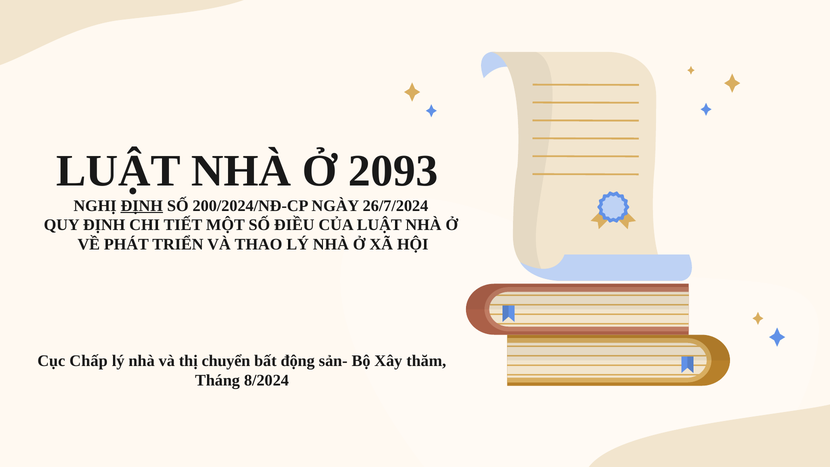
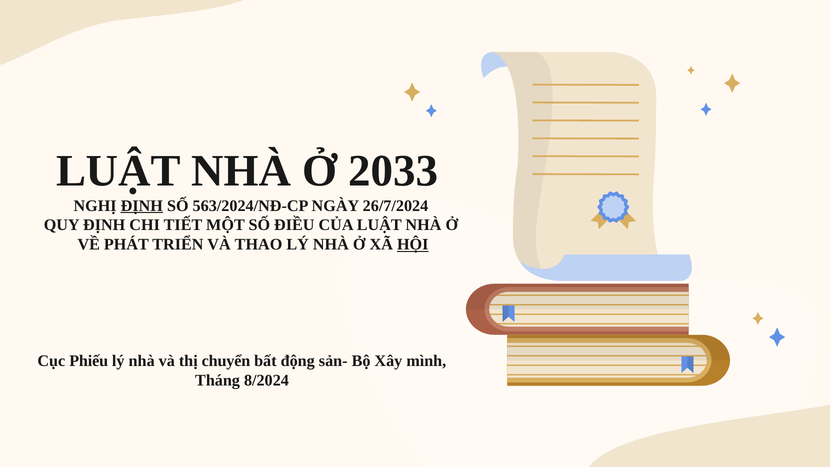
2093: 2093 -> 2033
200/2024/NĐ-CP: 200/2024/NĐ-CP -> 563/2024/NĐ-CP
HỘI underline: none -> present
Chấp: Chấp -> Phiếu
thăm: thăm -> mình
